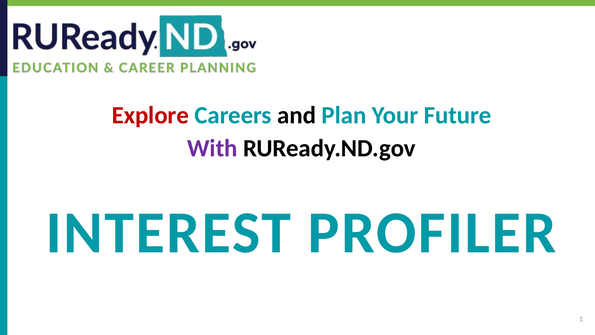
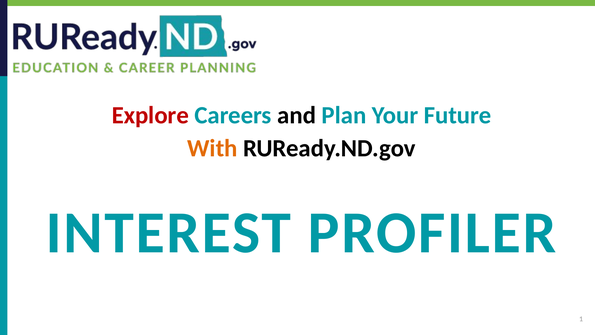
With colour: purple -> orange
